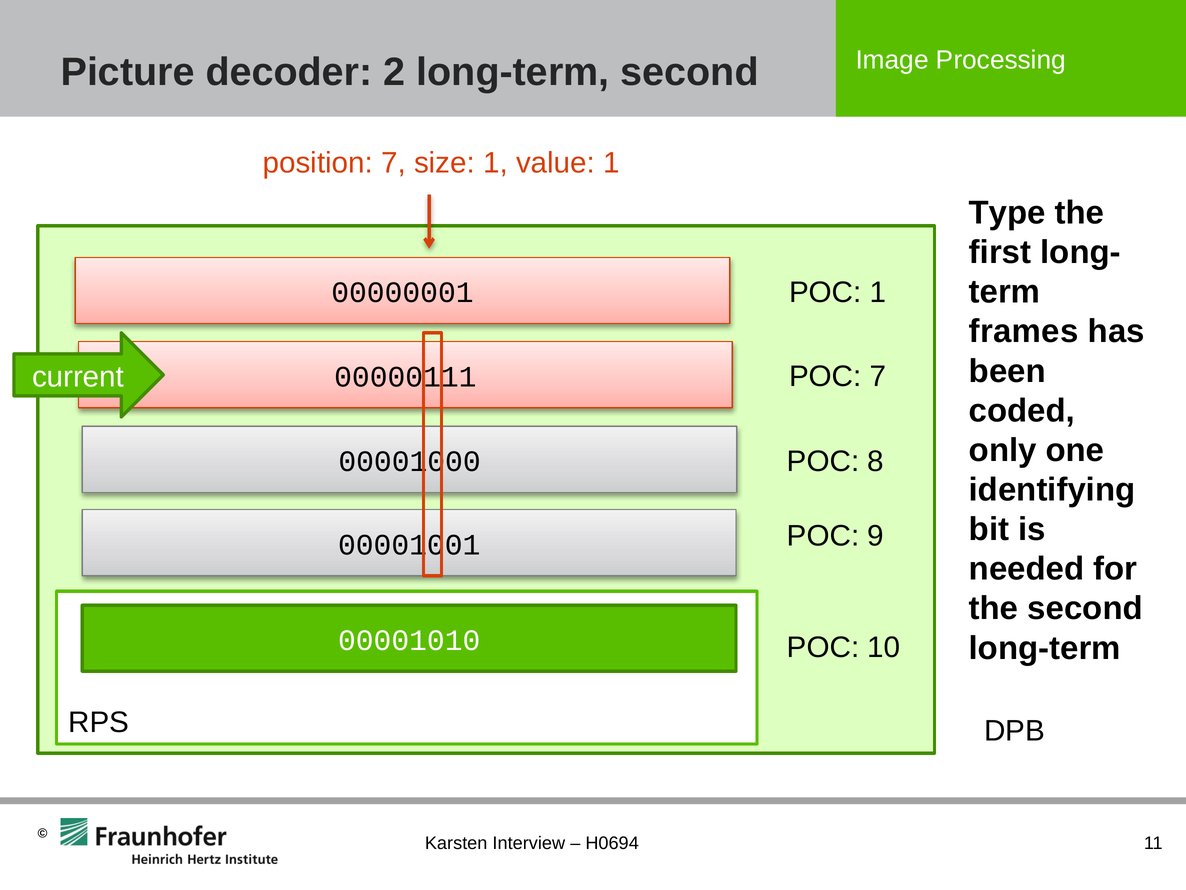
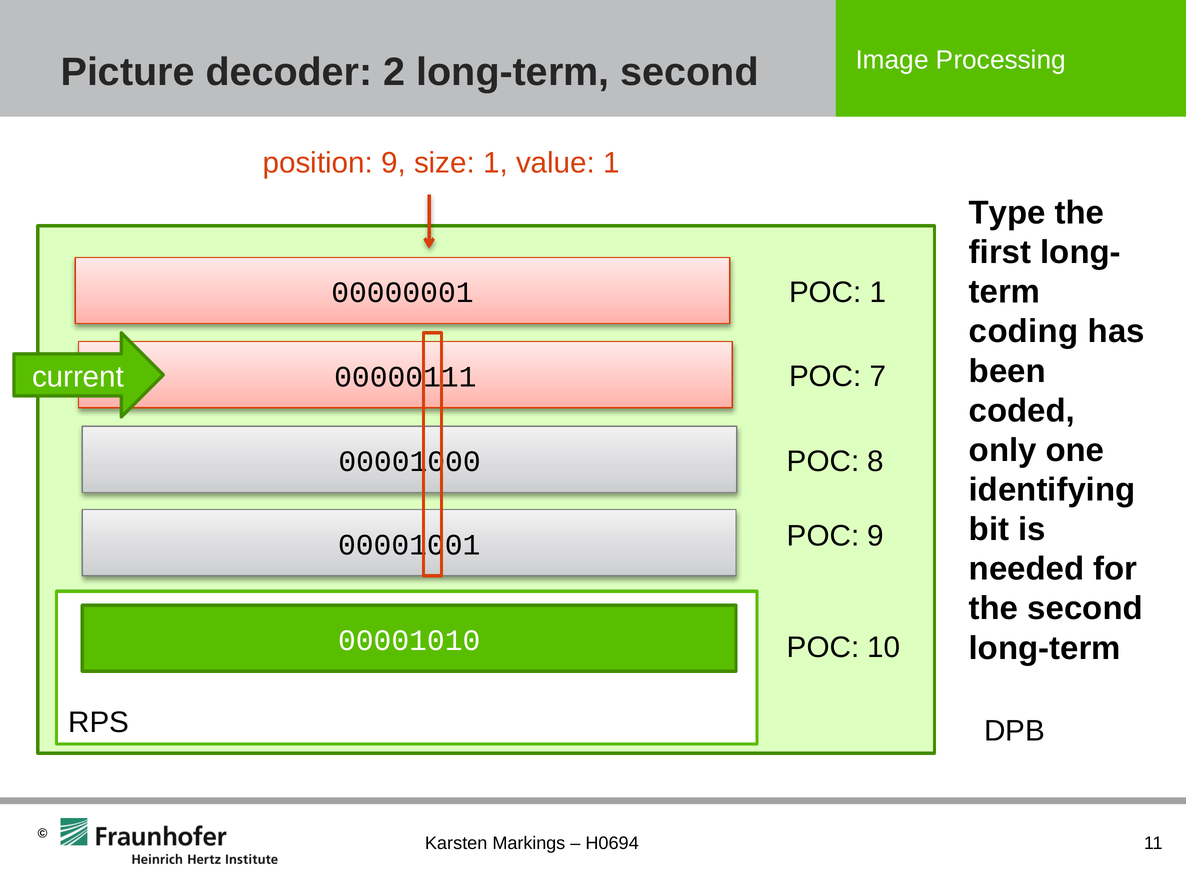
position 7: 7 -> 9
frames: frames -> coding
Interview: Interview -> Markings
